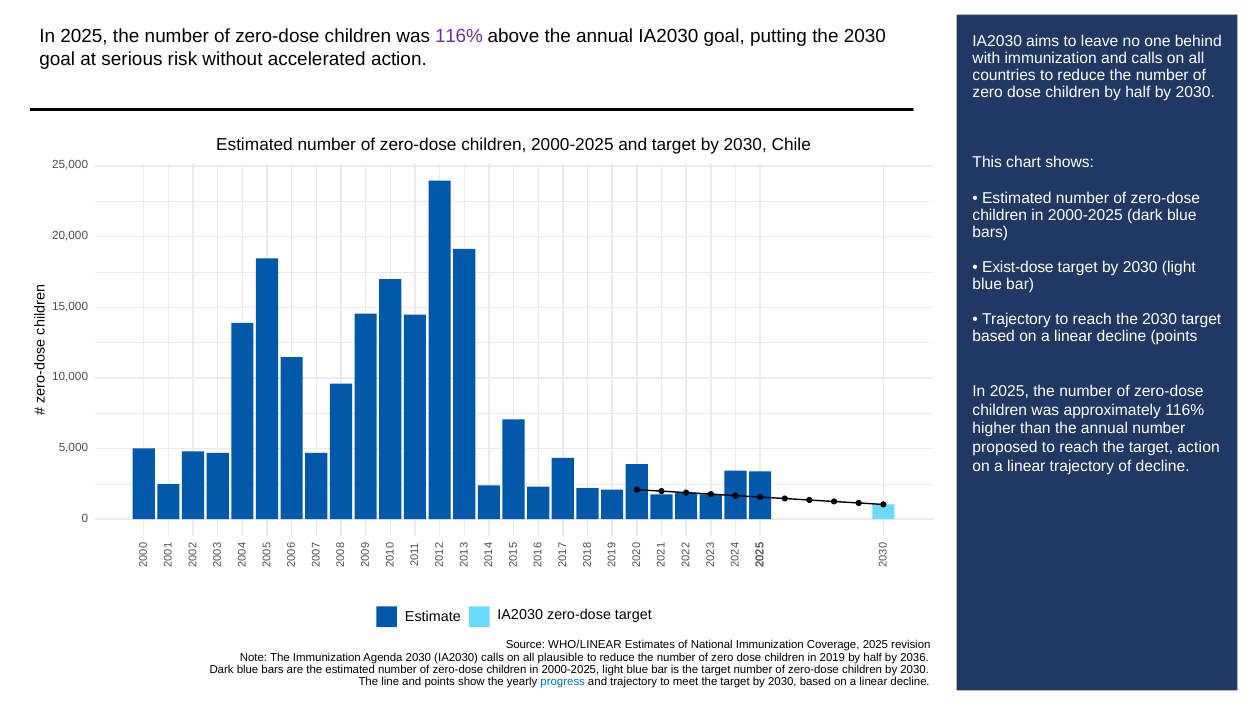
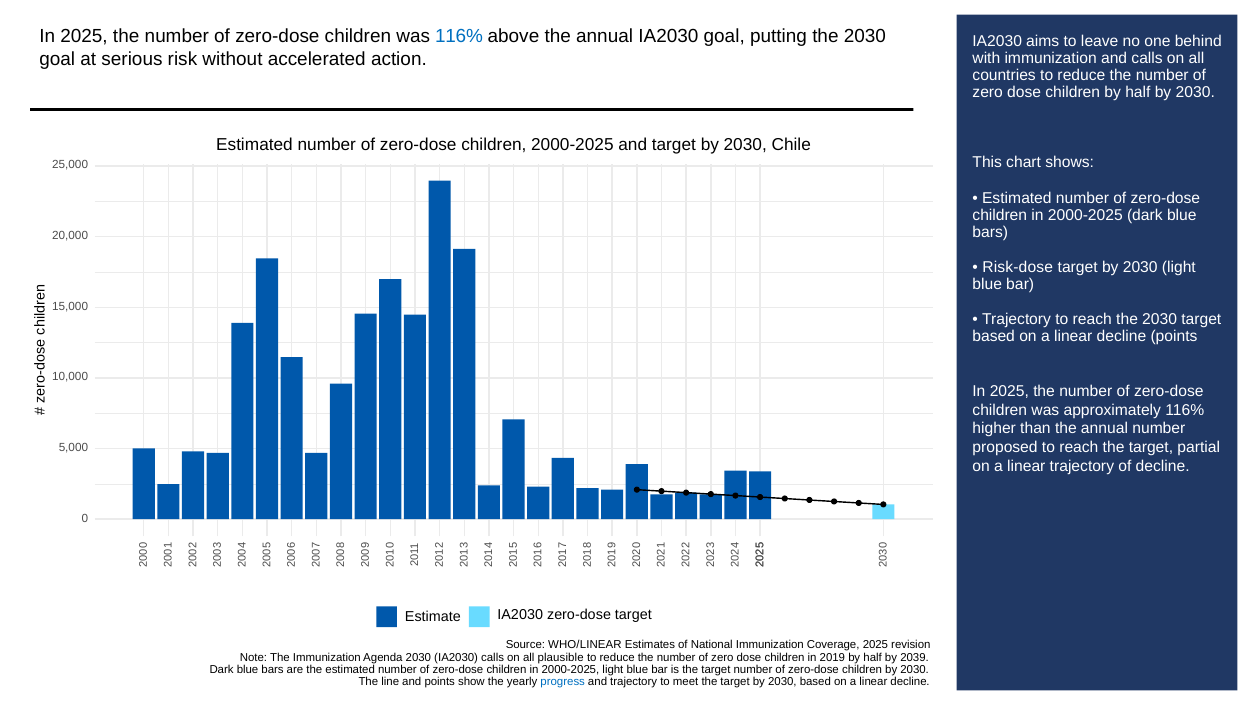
116% at (459, 36) colour: purple -> blue
Exist-dose: Exist-dose -> Risk-dose
target action: action -> partial
2036: 2036 -> 2039
